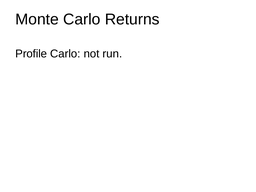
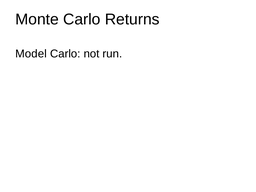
Profile: Profile -> Model
